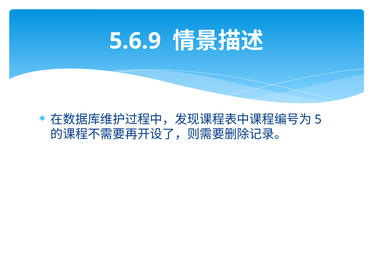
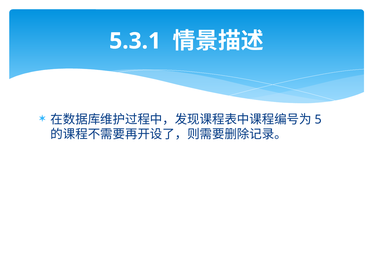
5.6.9: 5.6.9 -> 5.3.1
